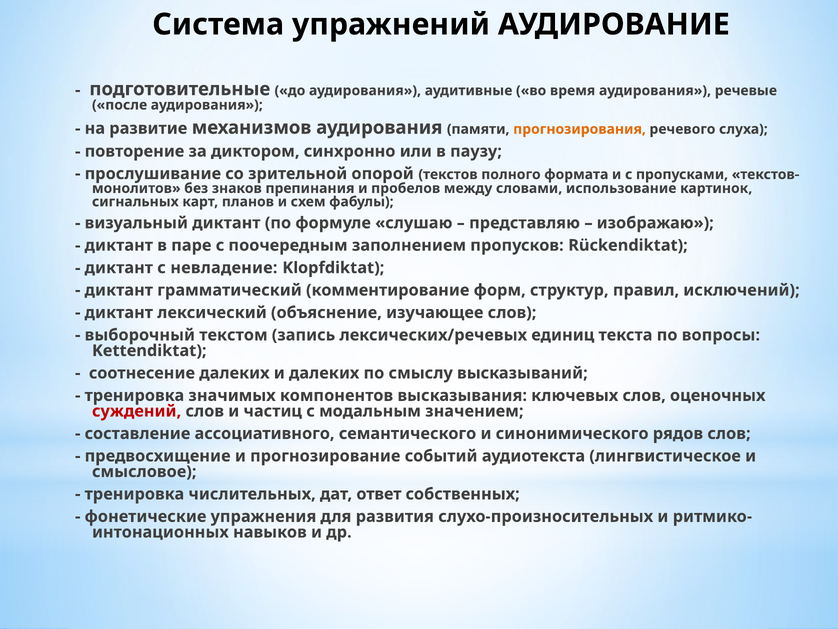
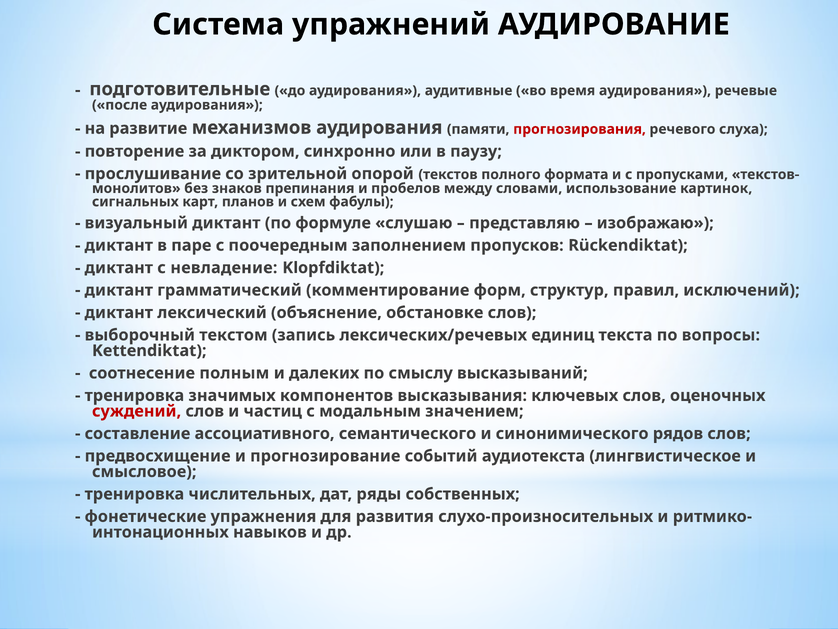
прогнозирования colour: orange -> red
изучающее: изучающее -> обстановке
соотнесение далеких: далеких -> полным
ответ: ответ -> ряды
